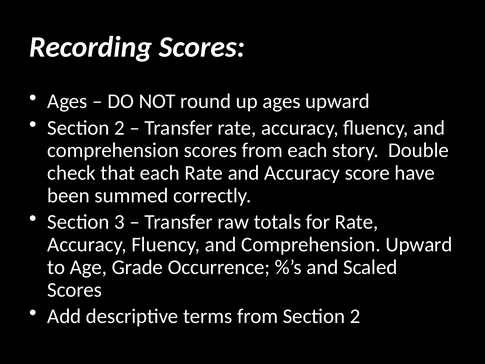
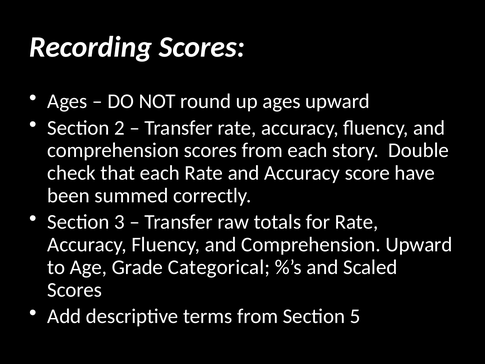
Occurrence: Occurrence -> Categorical
from Section 2: 2 -> 5
